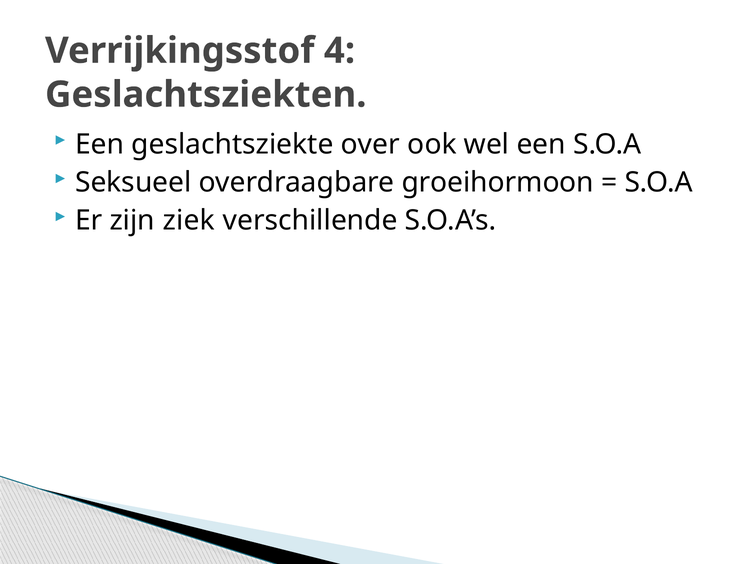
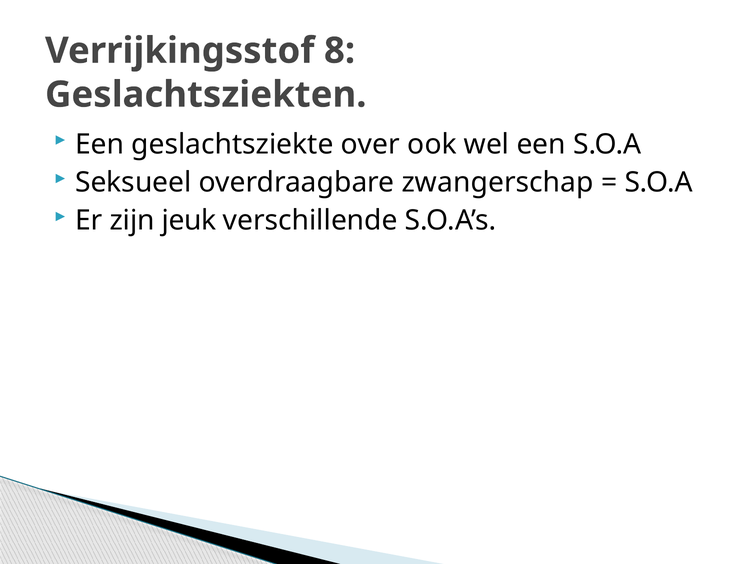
4: 4 -> 8
groeihormoon: groeihormoon -> zwangerschap
ziek: ziek -> jeuk
